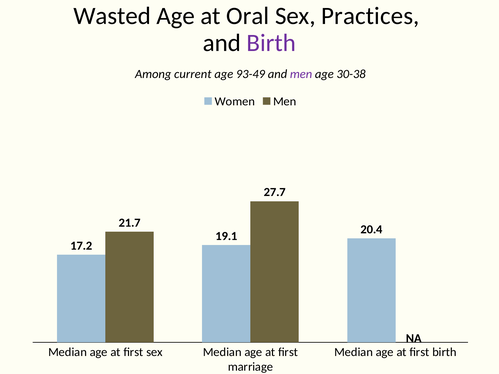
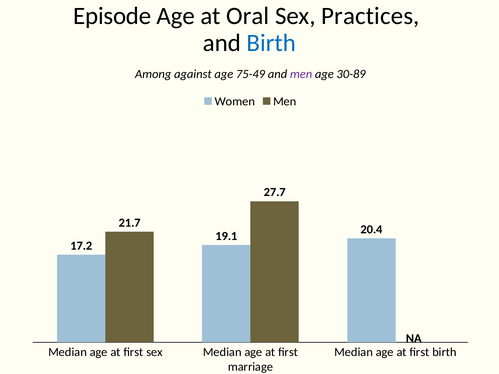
Wasted: Wasted -> Episode
Birth at (271, 43) colour: purple -> blue
current: current -> against
93-49: 93-49 -> 75-49
30-38: 30-38 -> 30-89
